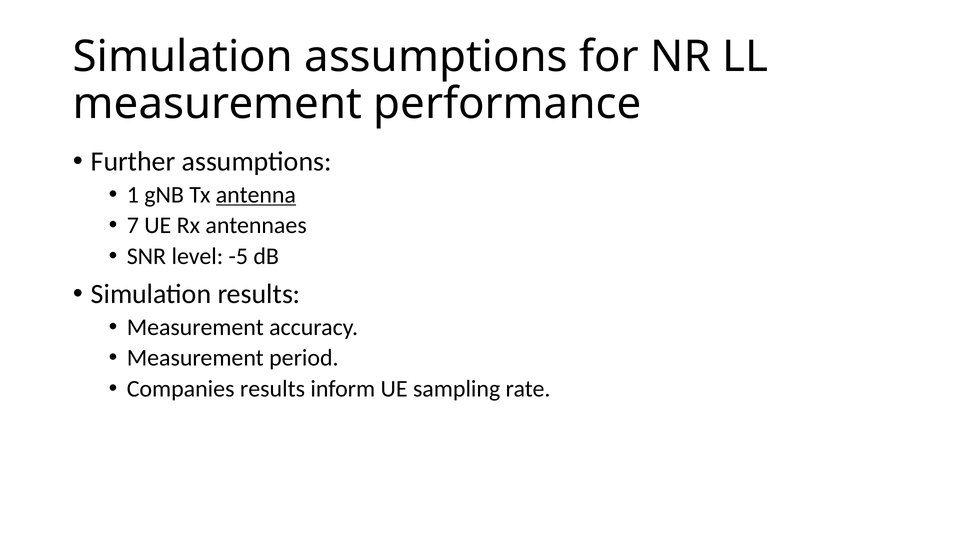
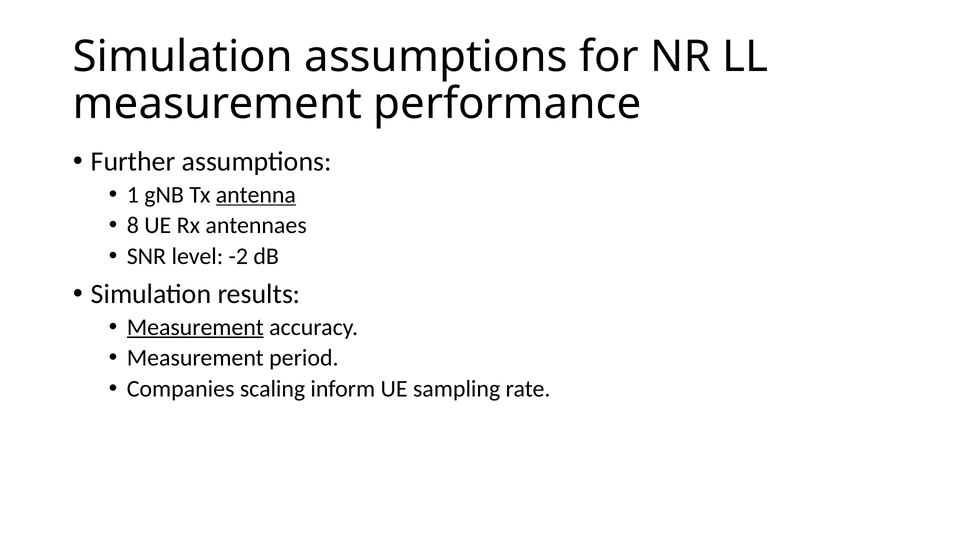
7: 7 -> 8
-5: -5 -> -2
Measurement at (195, 327) underline: none -> present
Companies results: results -> scaling
